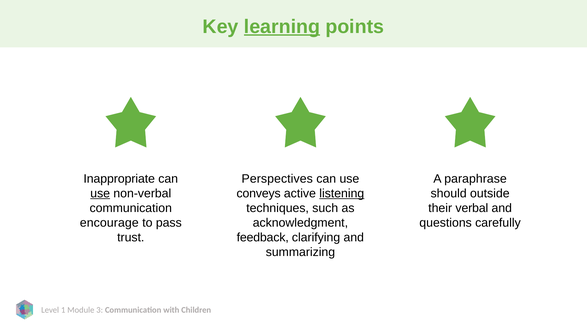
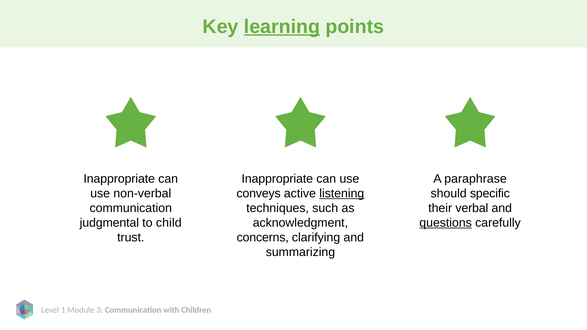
Perspectives at (277, 179): Perspectives -> Inappropriate
use at (100, 194) underline: present -> none
outside: outside -> specific
encourage: encourage -> judgmental
pass: pass -> child
questions underline: none -> present
feedback: feedback -> concerns
